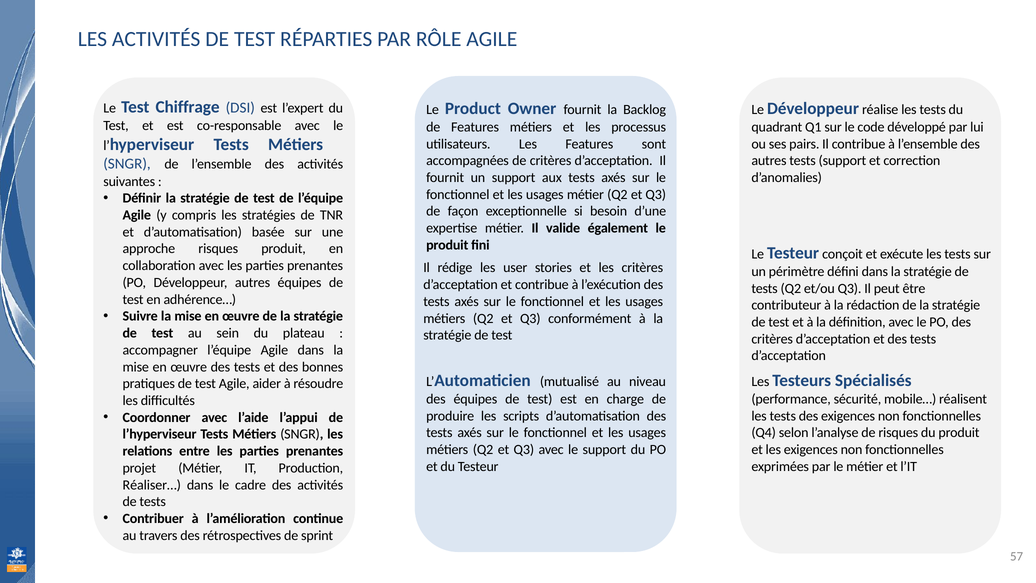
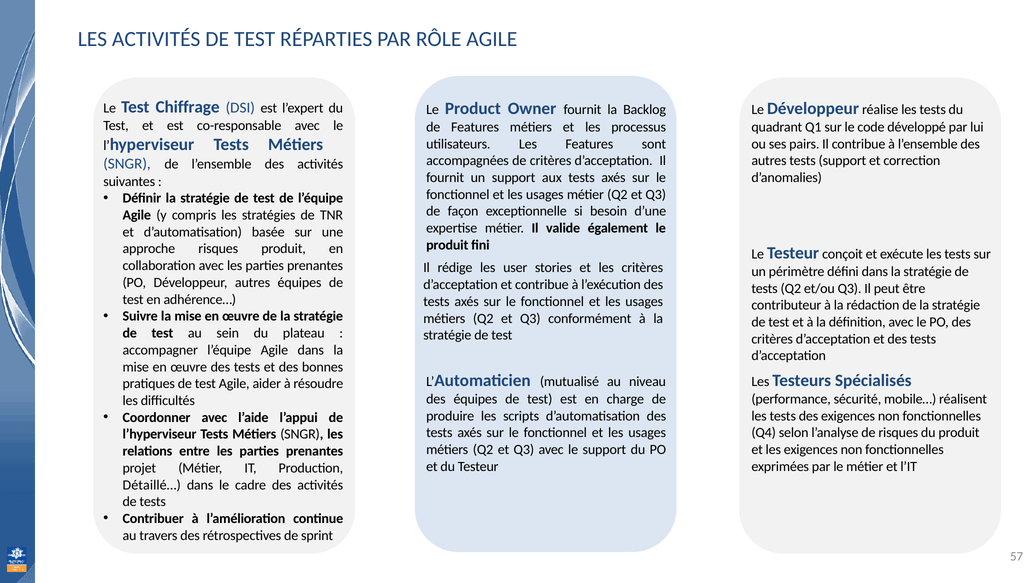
Réaliser…: Réaliser… -> Détaillé…
